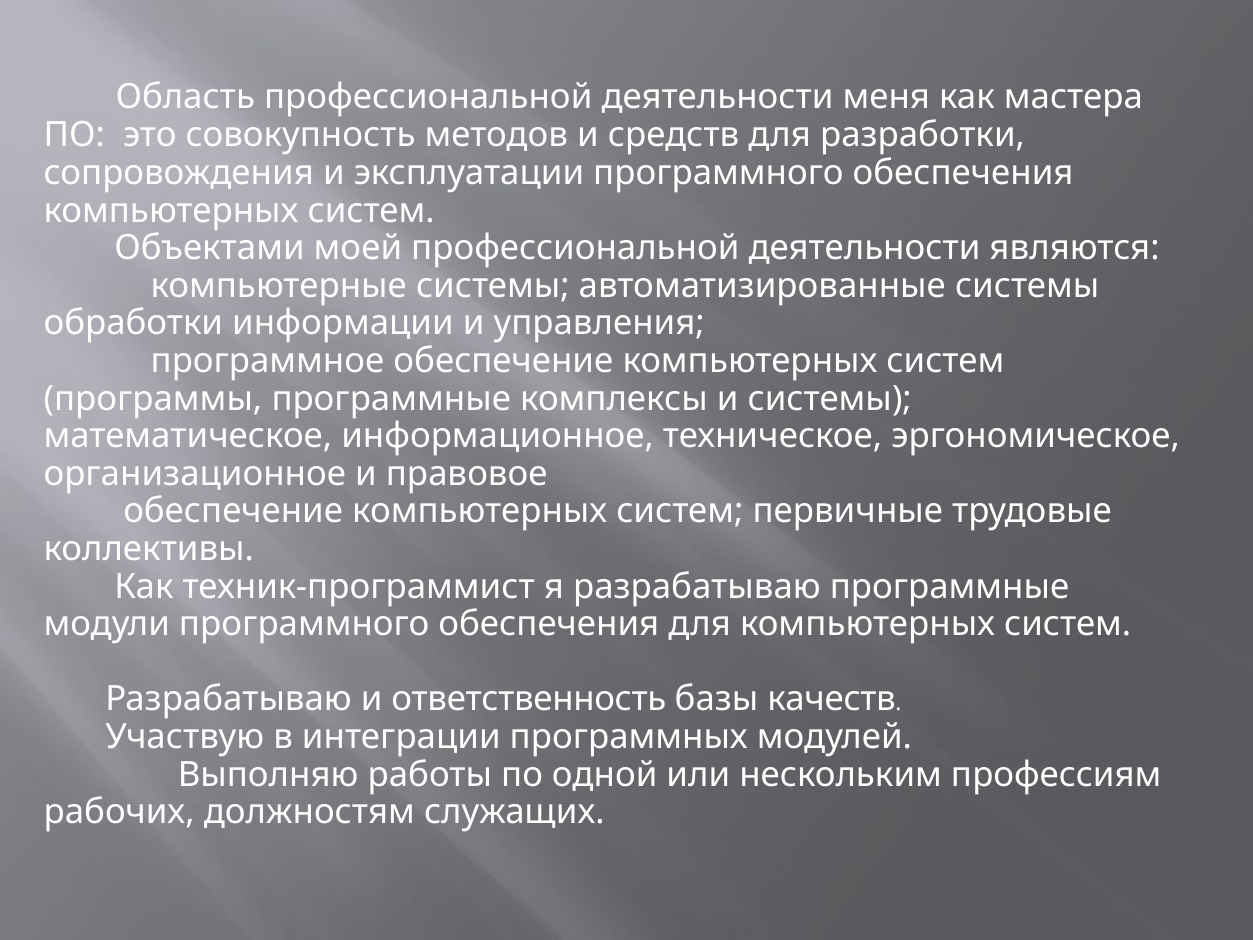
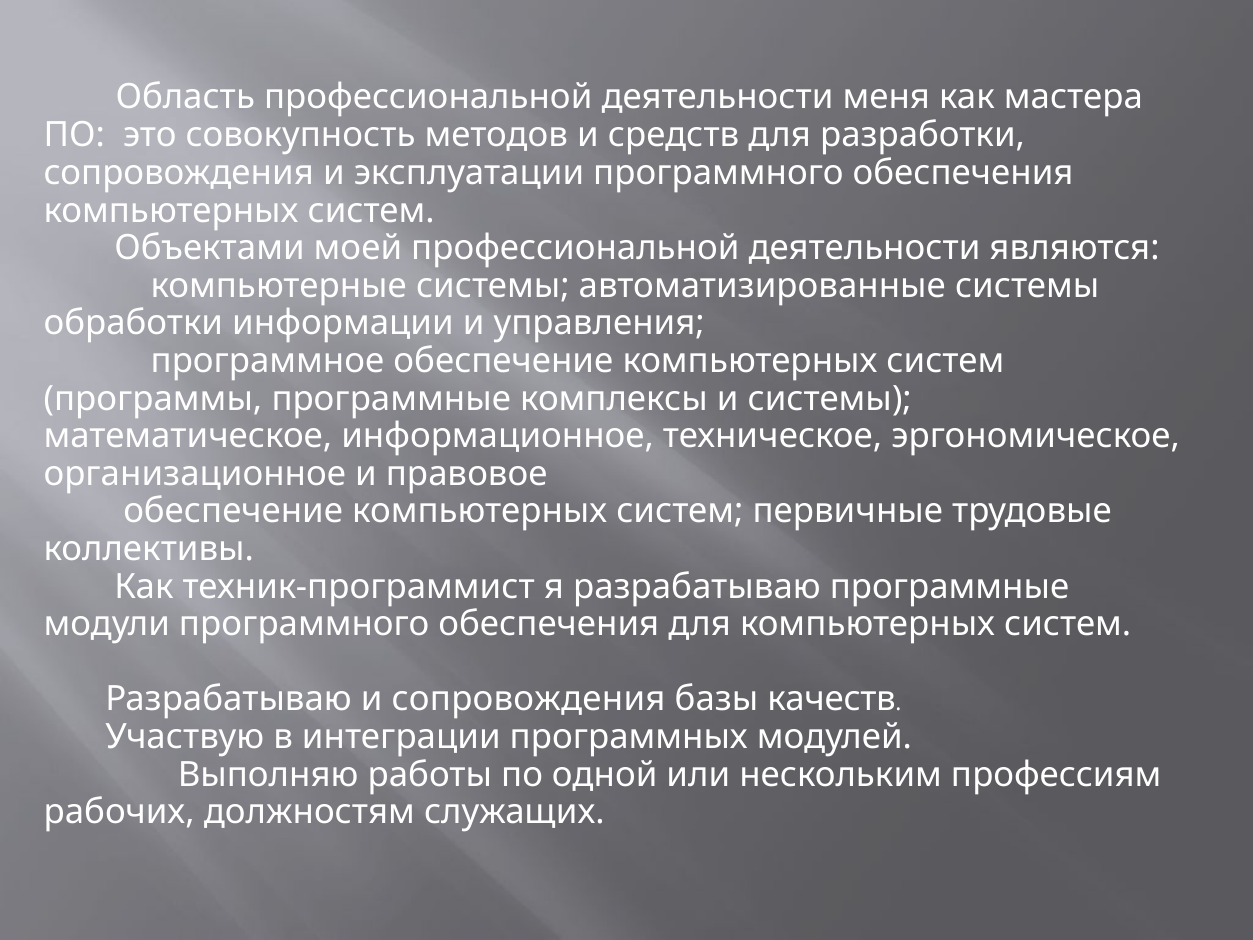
и ответственность: ответственность -> сопровождения
